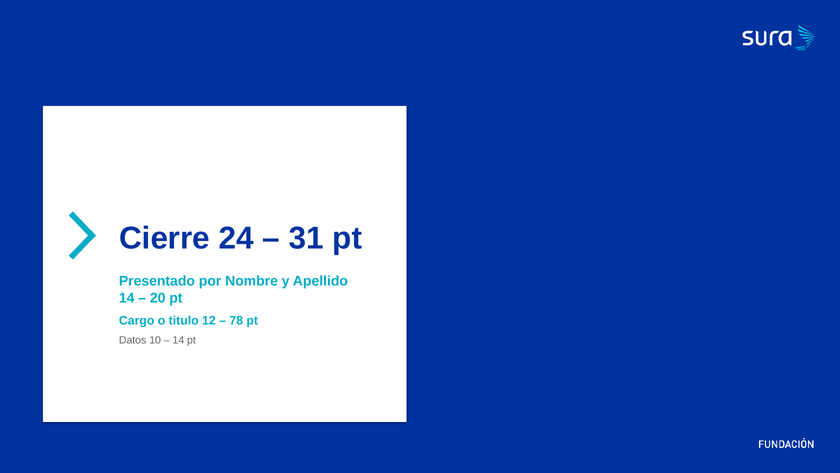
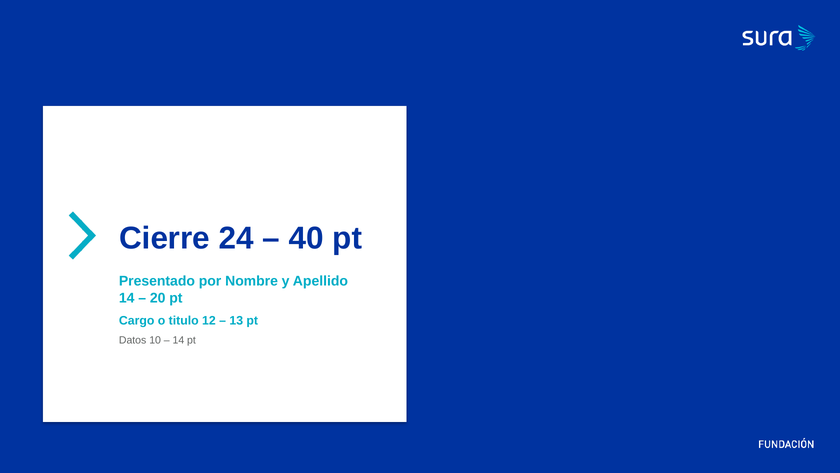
31: 31 -> 40
78: 78 -> 13
